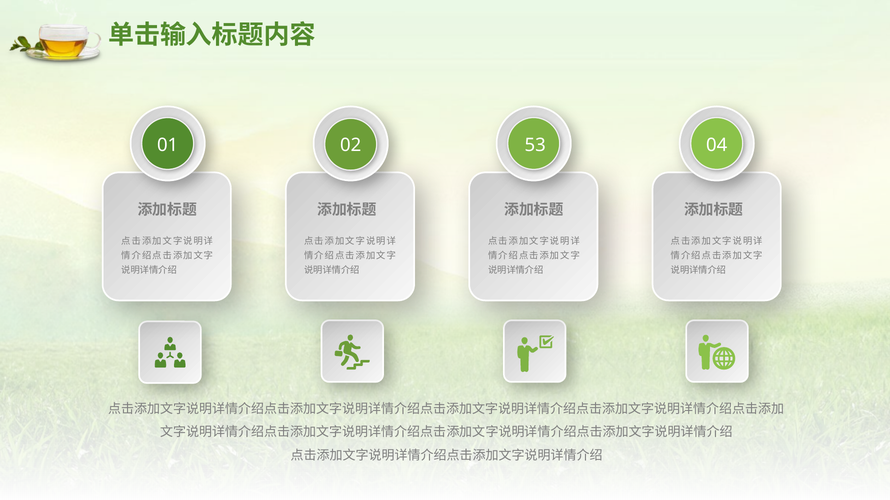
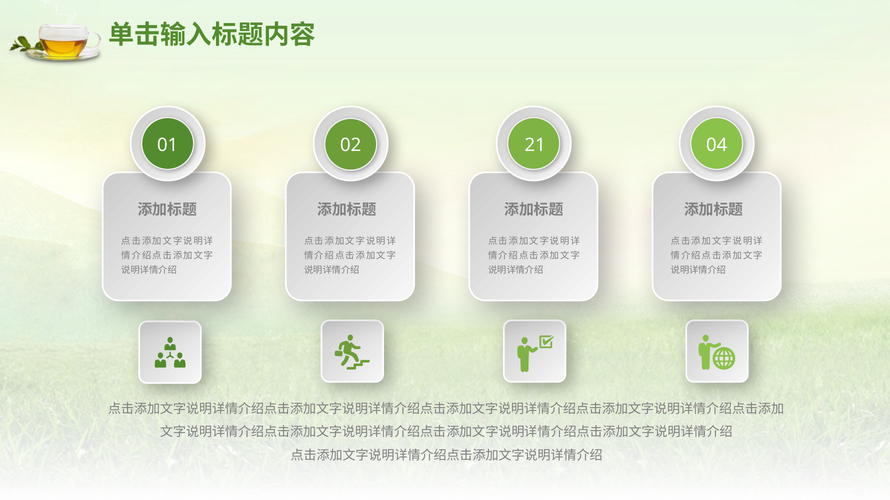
53: 53 -> 21
